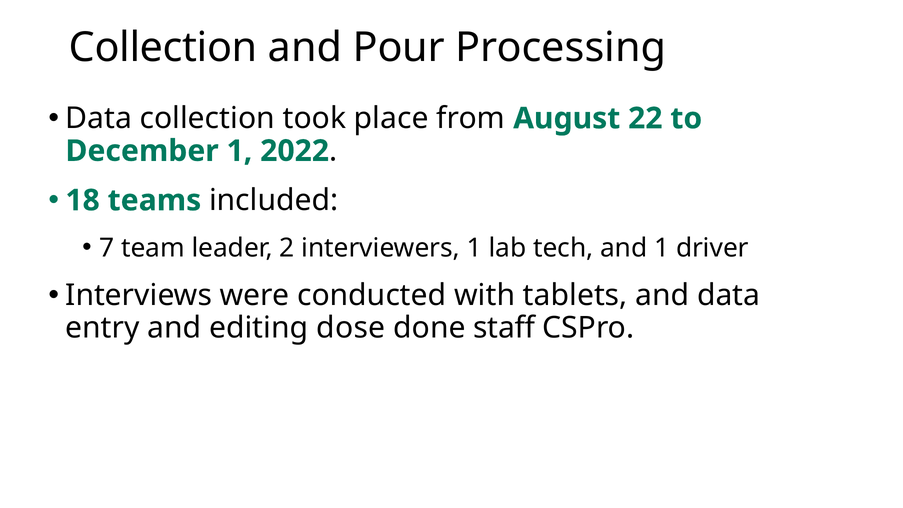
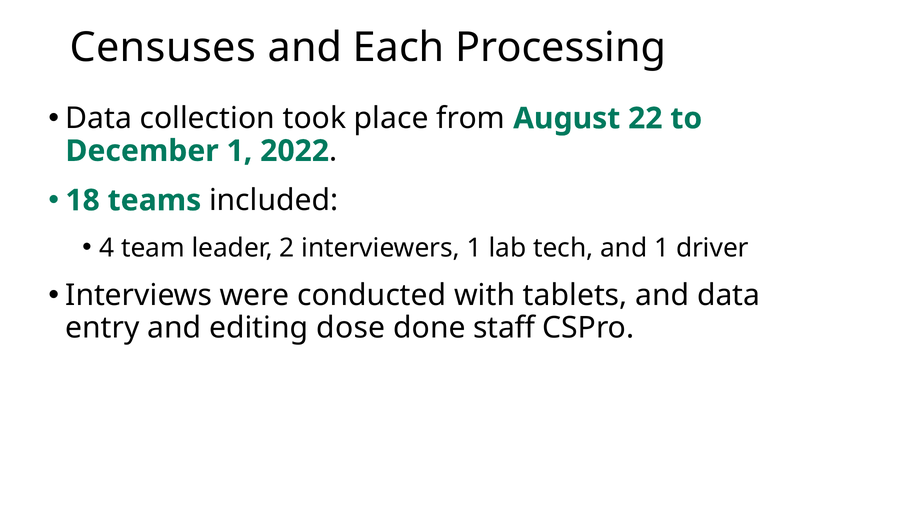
Collection at (163, 48): Collection -> Censuses
Pour: Pour -> Each
7: 7 -> 4
